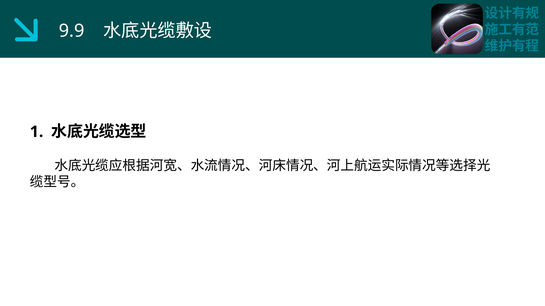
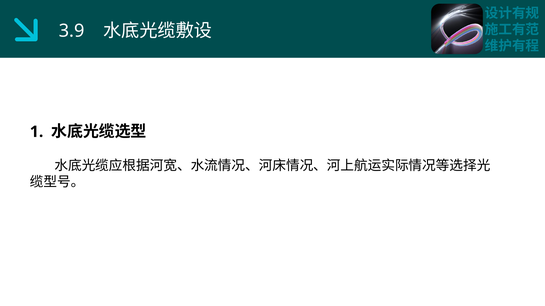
9.9: 9.9 -> 3.9
